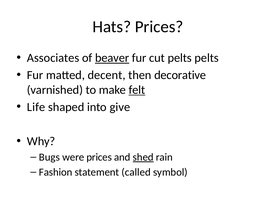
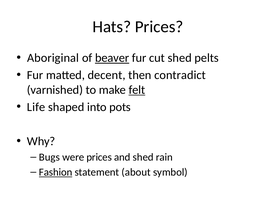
Associates: Associates -> Aboriginal
cut pelts: pelts -> shed
decorative: decorative -> contradict
give: give -> pots
shed at (143, 157) underline: present -> none
Fashion underline: none -> present
called: called -> about
